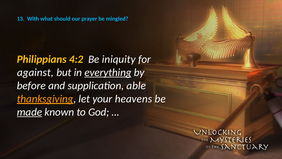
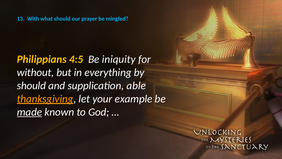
4:2: 4:2 -> 4:5
against: against -> without
everything underline: present -> none
before at (31, 85): before -> should
heavens: heavens -> example
